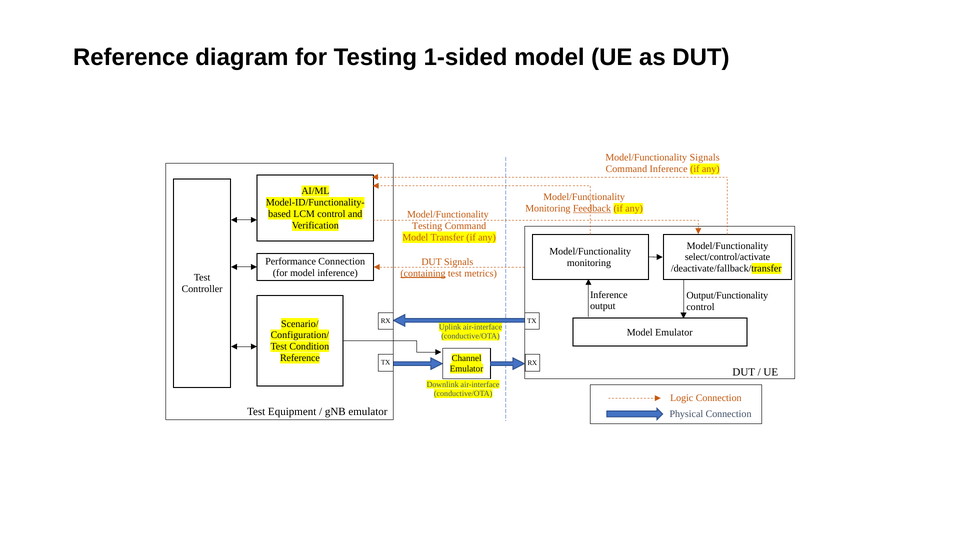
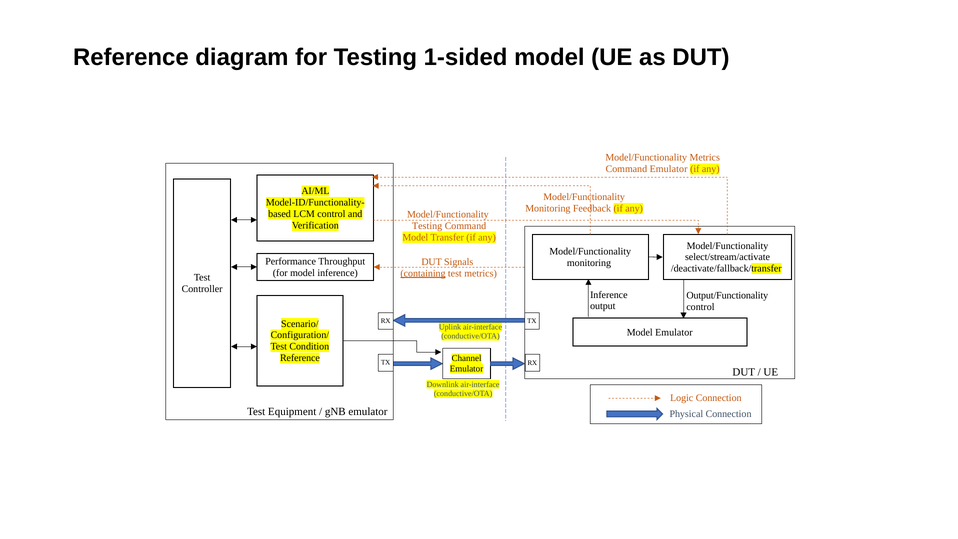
Model/Functionality Signals: Signals -> Metrics
Command Inference: Inference -> Emulator
Feedback underline: present -> none
select/control/activate: select/control/activate -> select/stream/activate
Performance Connection: Connection -> Throughput
